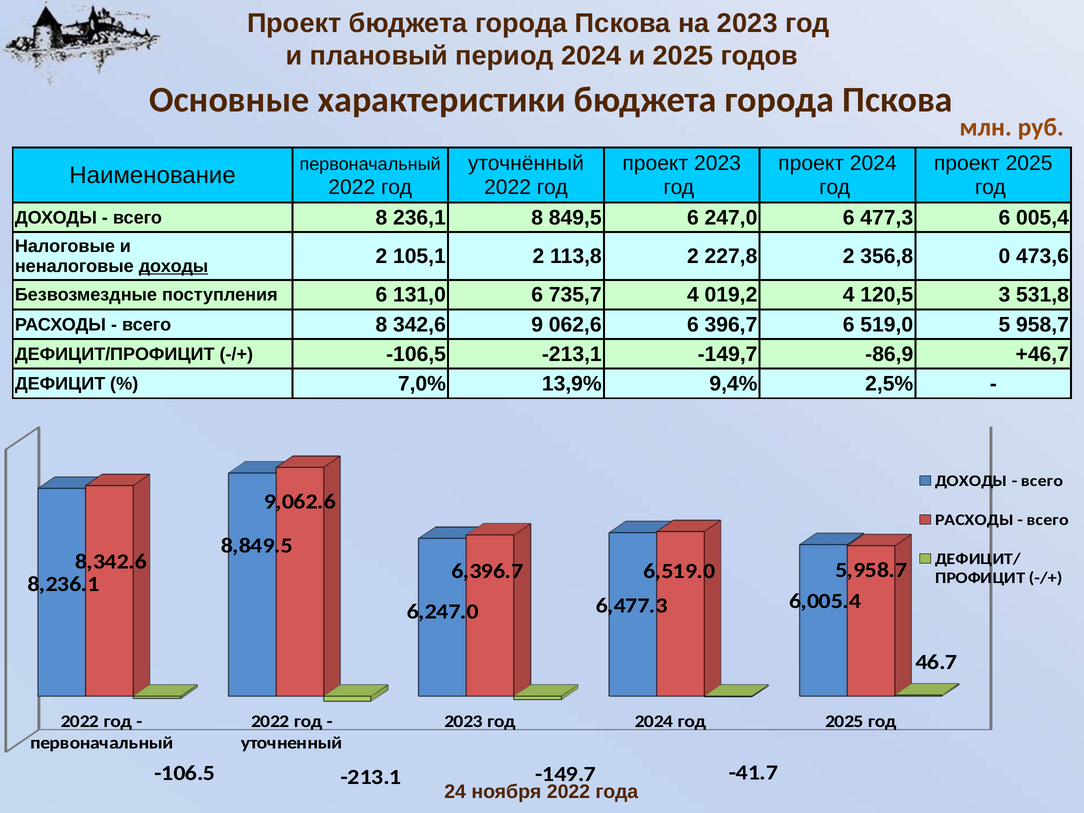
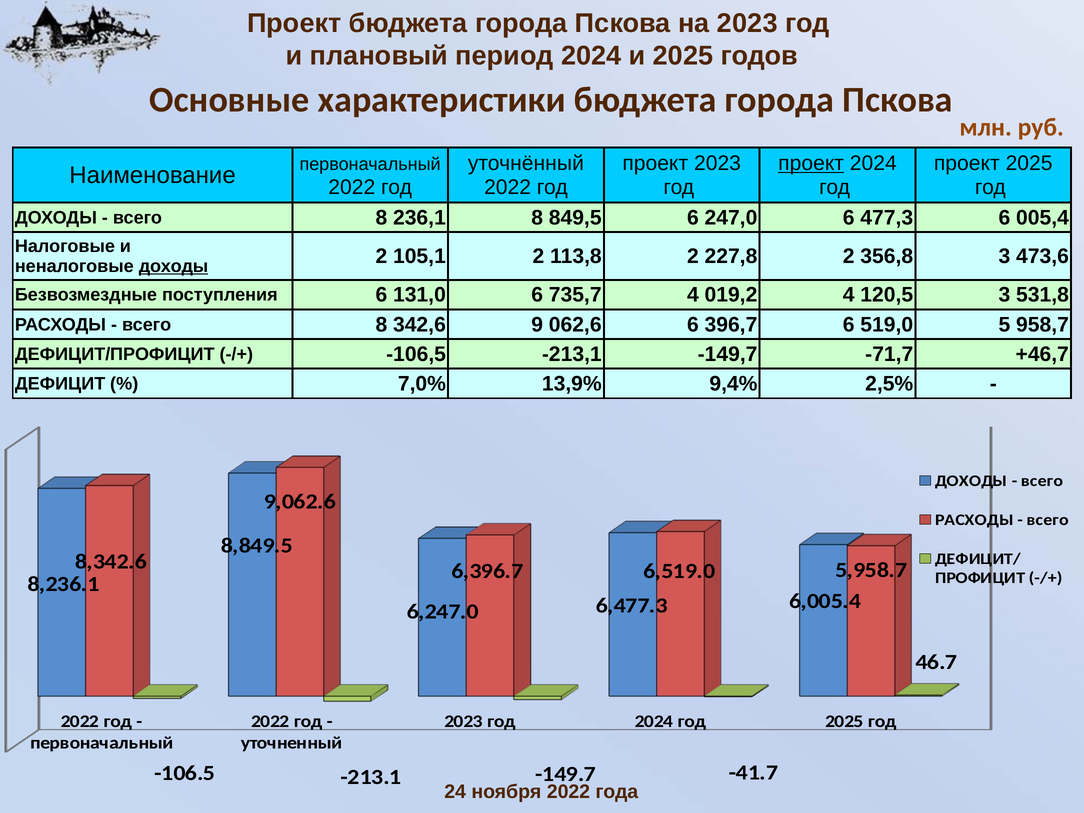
проект at (811, 164) underline: none -> present
356,8 0: 0 -> 3
-86,9: -86,9 -> -71,7
